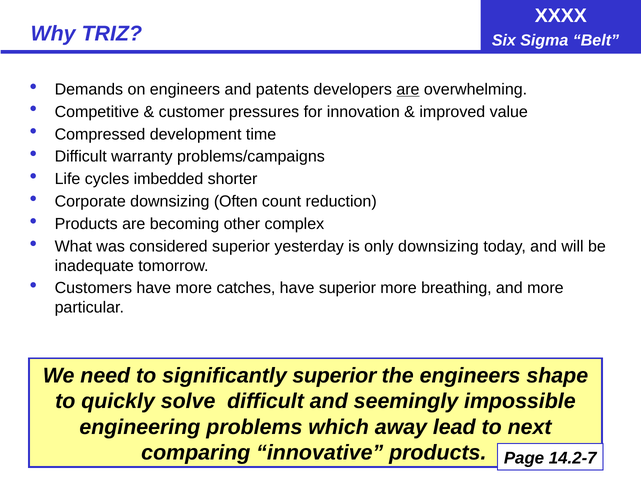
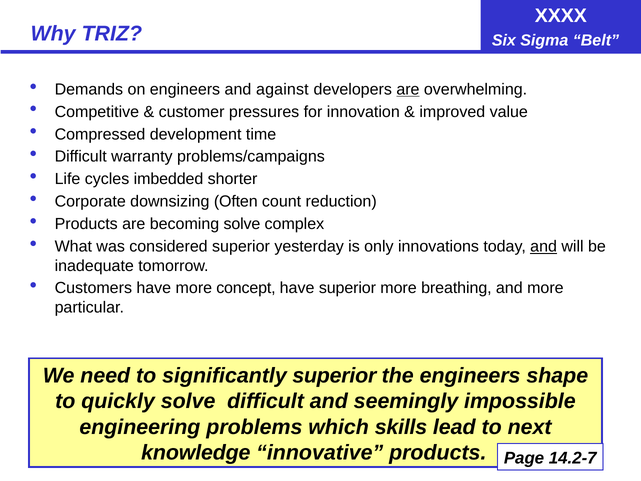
patents: patents -> against
becoming other: other -> solve
only downsizing: downsizing -> innovations
and at (544, 246) underline: none -> present
catches: catches -> concept
away: away -> skills
comparing: comparing -> knowledge
